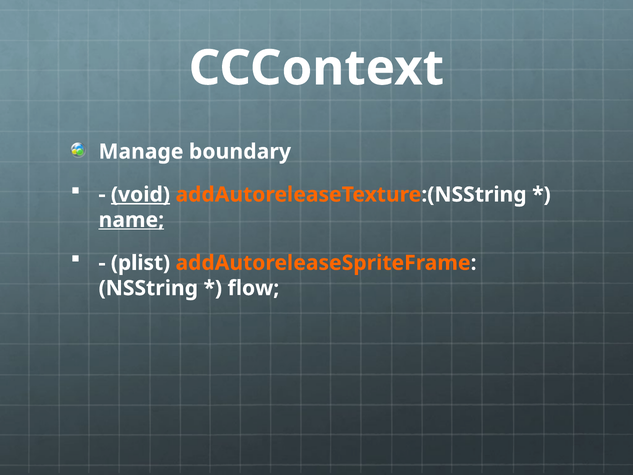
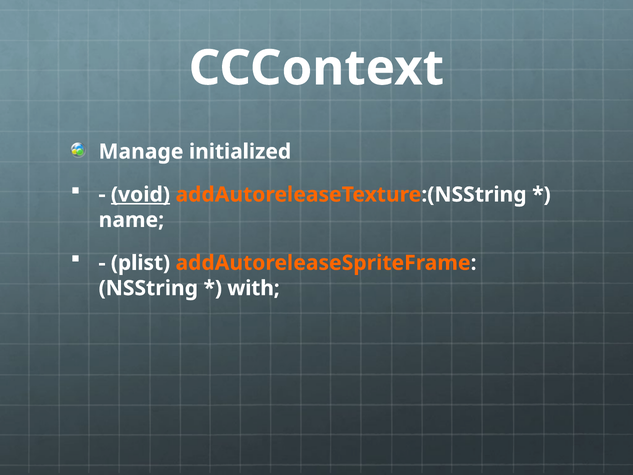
boundary: boundary -> initialized
name underline: present -> none
flow: flow -> with
